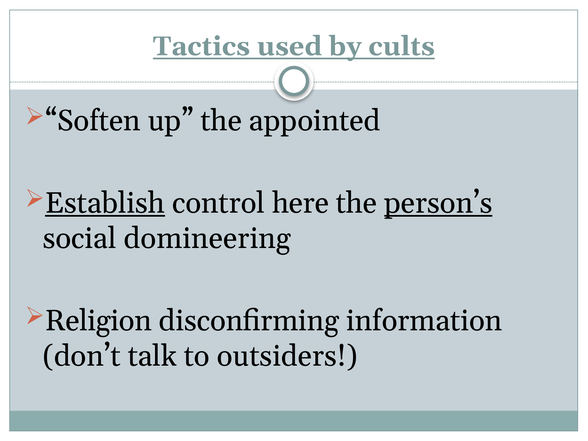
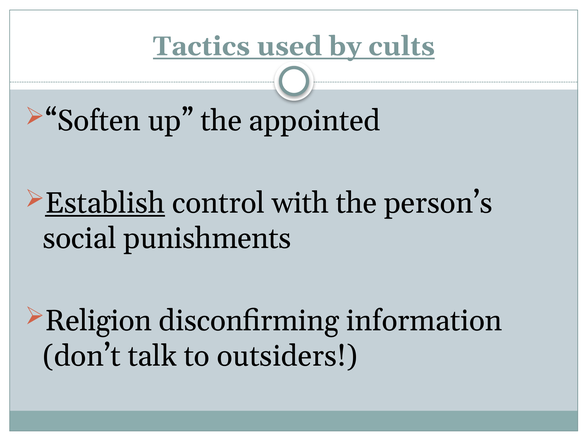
here: here -> with
person’s underline: present -> none
domineering: domineering -> punishments
